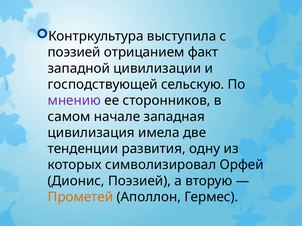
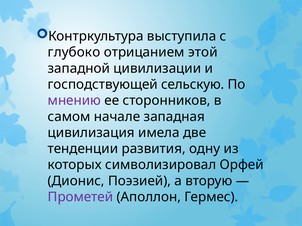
поэзией at (74, 52): поэзией -> глубоко
факт: факт -> этой
Прометей colour: orange -> purple
